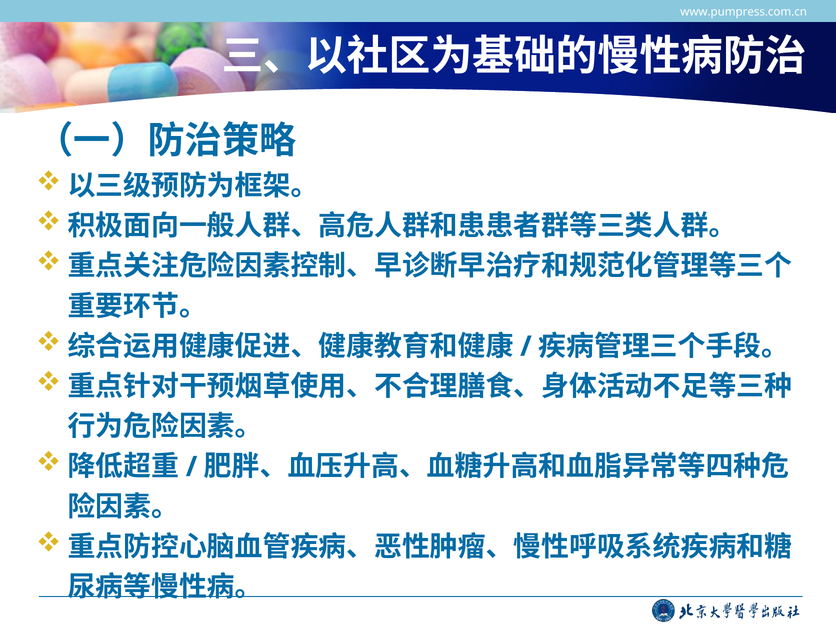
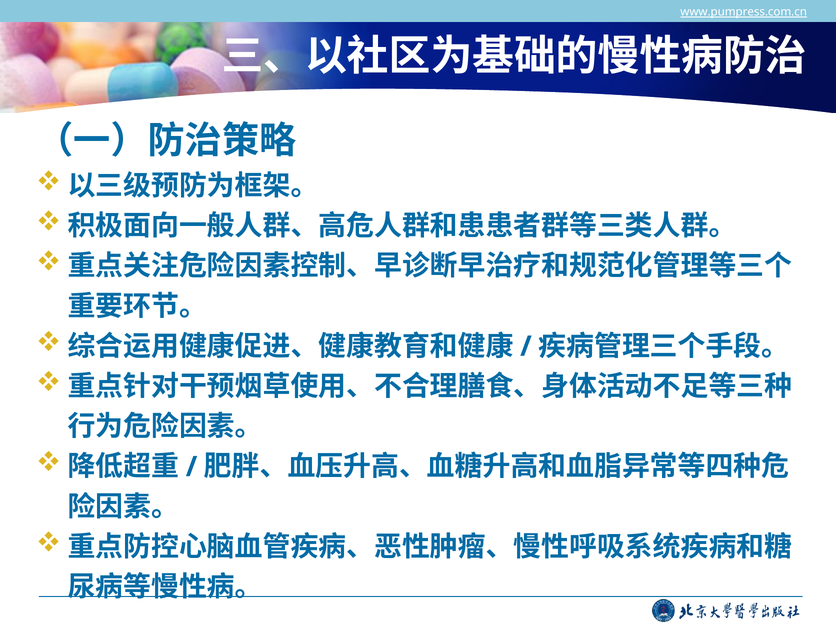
www.pumpress.com.cn underline: none -> present
